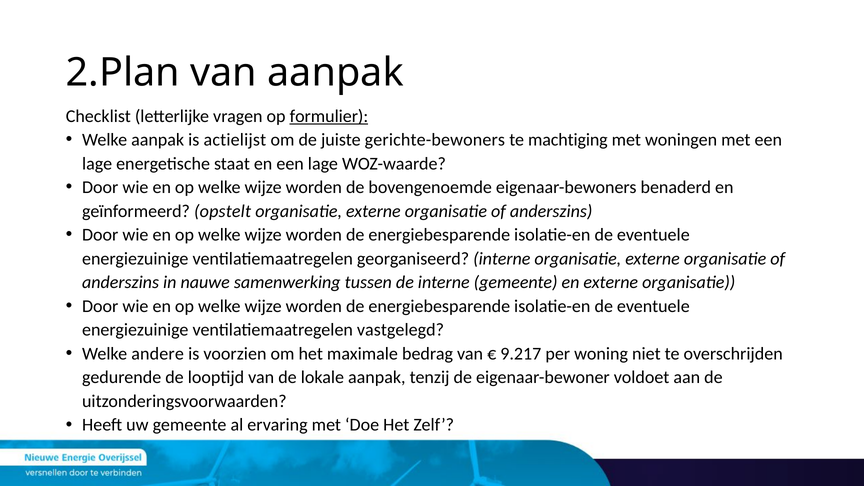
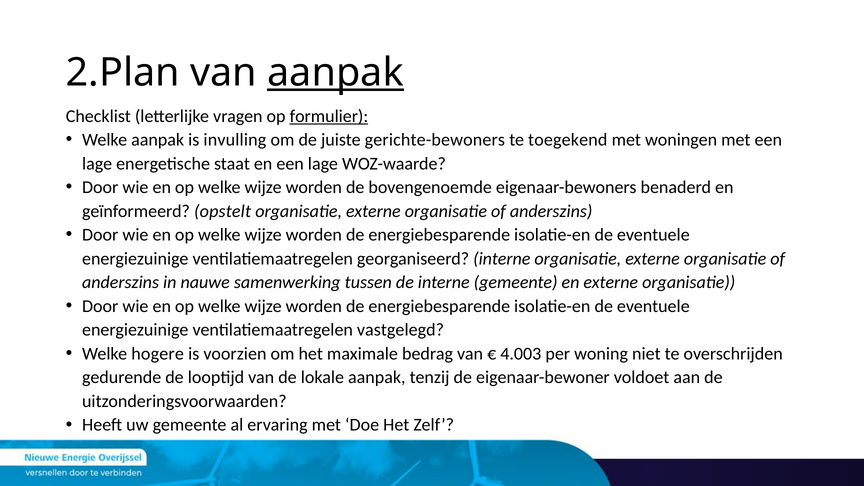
aanpak at (336, 73) underline: none -> present
actielijst: actielijst -> invulling
machtiging: machtiging -> toegekend
andere: andere -> hogere
9.217: 9.217 -> 4.003
